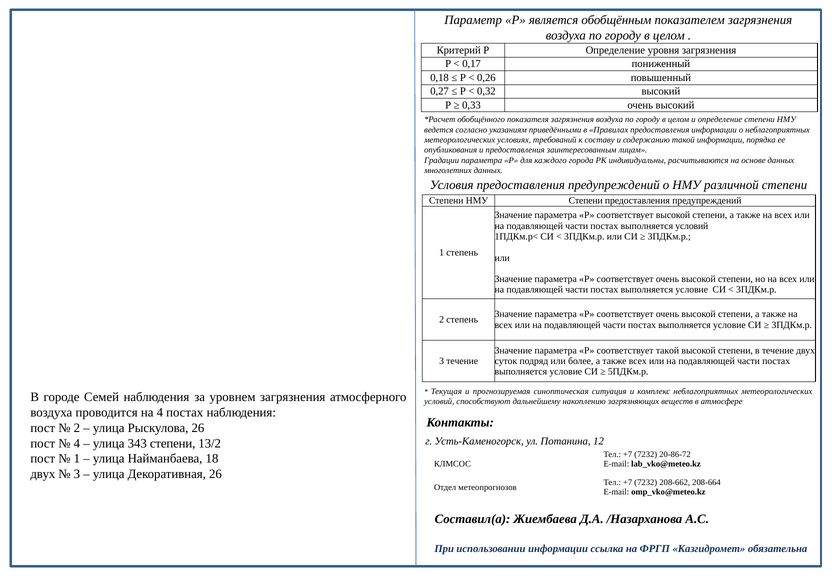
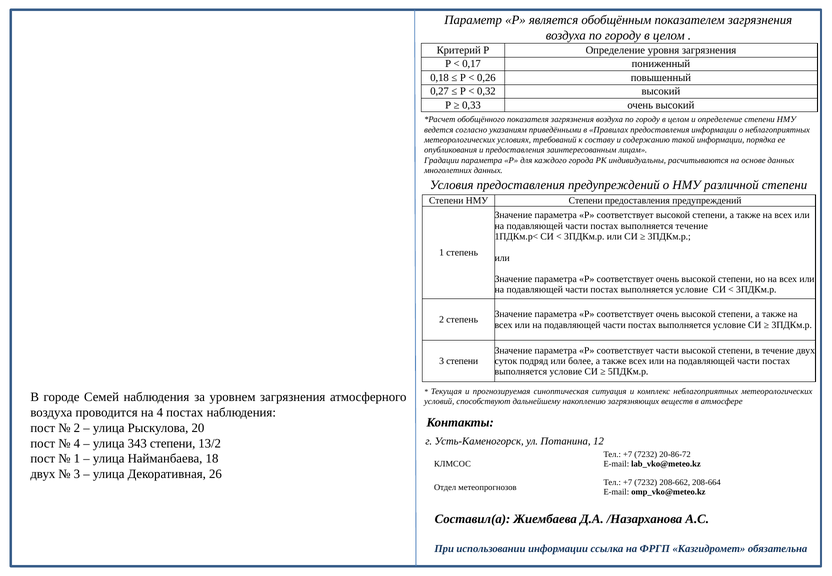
выполняется условий: условий -> течение
соответствует такой: такой -> части
3 течение: течение -> степени
Рыскулова 26: 26 -> 20
